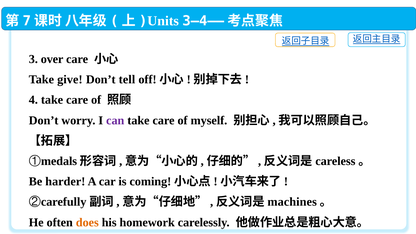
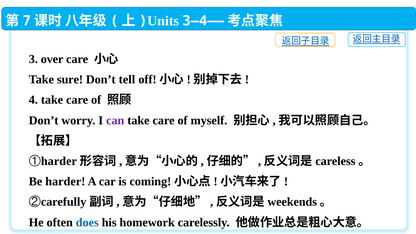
give: give -> sure
medals at (59, 161): medals -> harder
machines: machines -> weekends
does colour: orange -> blue
